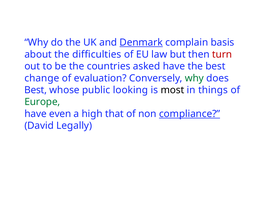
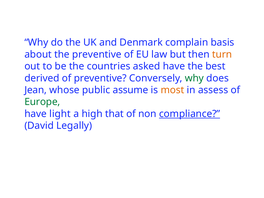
Denmark underline: present -> none
the difficulties: difficulties -> preventive
turn colour: red -> orange
change: change -> derived
of evaluation: evaluation -> preventive
Best at (36, 90): Best -> Jean
looking: looking -> assume
most colour: black -> orange
things: things -> assess
even: even -> light
